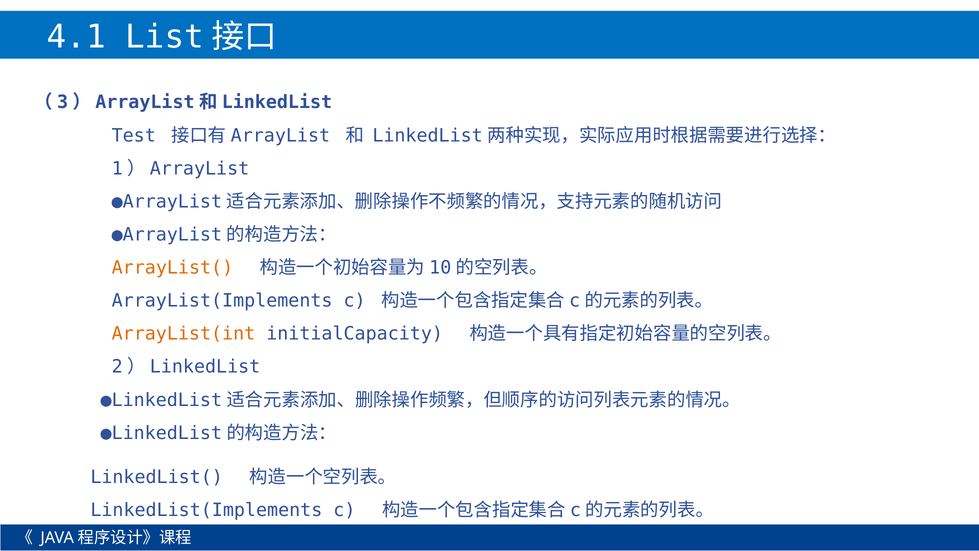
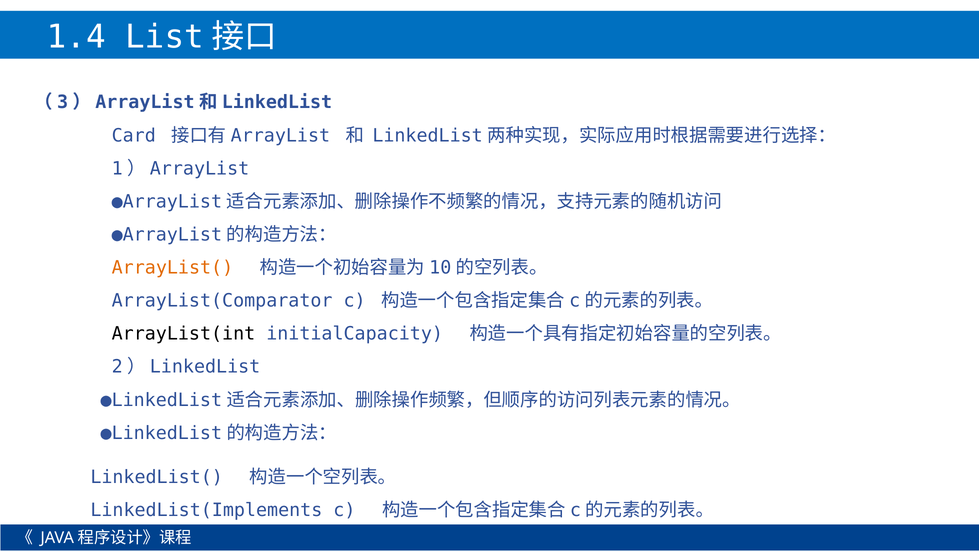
4.1: 4.1 -> 1.4
Test: Test -> Card
ArrayList(Implements: ArrayList(Implements -> ArrayList(Comparator
ArrayList(int colour: orange -> black
